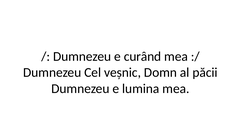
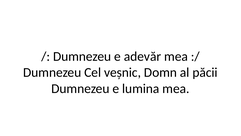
curând: curând -> adevăr
